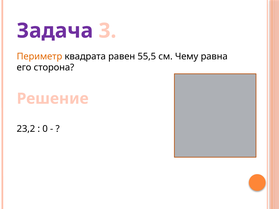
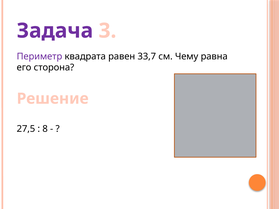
Периметр colour: orange -> purple
55,5: 55,5 -> 33,7
23,2: 23,2 -> 27,5
0: 0 -> 8
